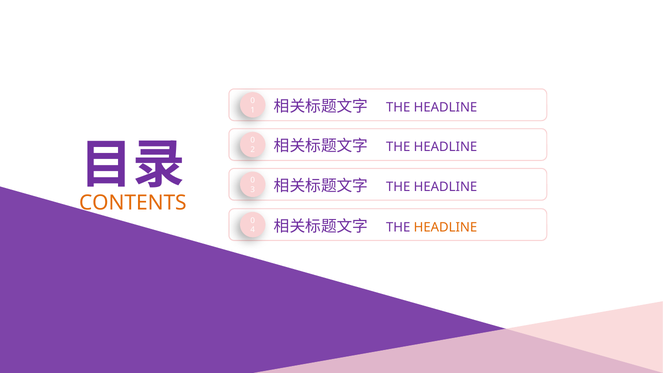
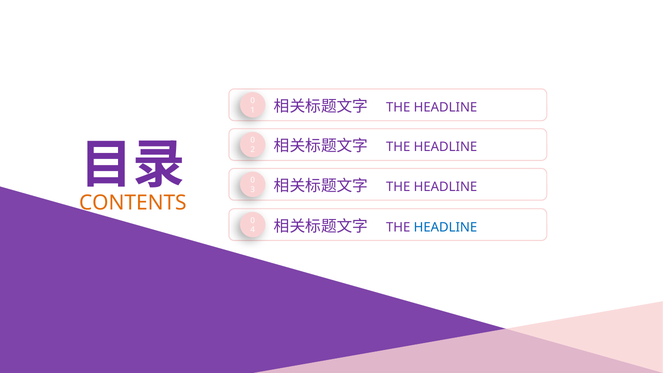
HEADLINE at (445, 227) colour: orange -> blue
